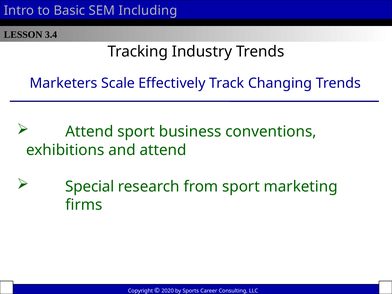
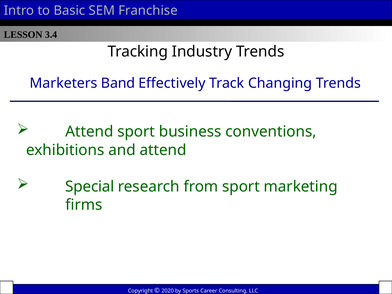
Including: Including -> Franchise
Scale: Scale -> Band
